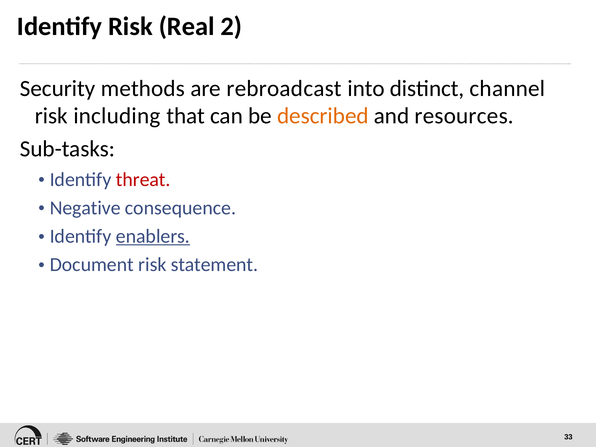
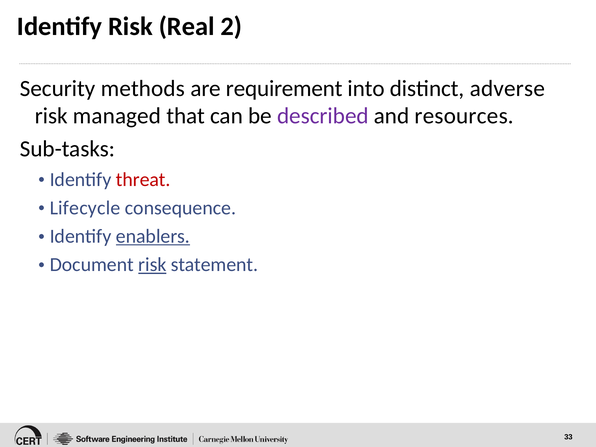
rebroadcast: rebroadcast -> requirement
channel: channel -> adverse
including: including -> managed
described colour: orange -> purple
Negative: Negative -> Lifecycle
risk at (152, 265) underline: none -> present
